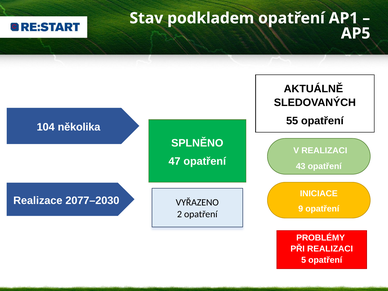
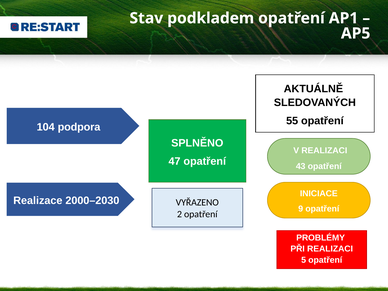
několika: několika -> podpora
2077–2030: 2077–2030 -> 2000–2030
